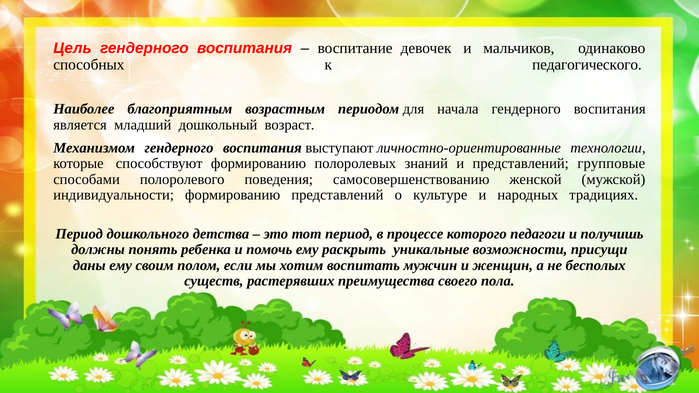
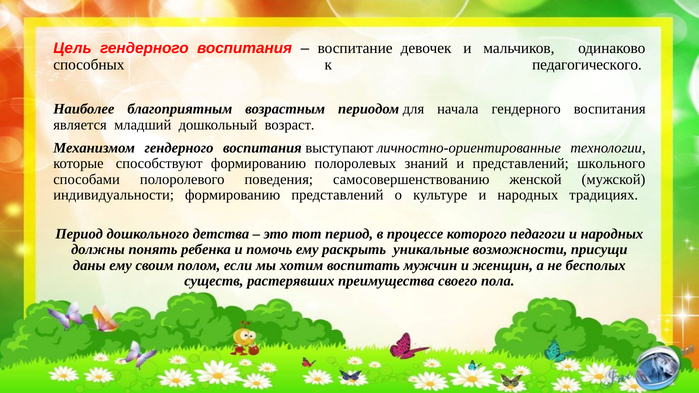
групповые: групповые -> школьного
педагоги и получишь: получишь -> народных
